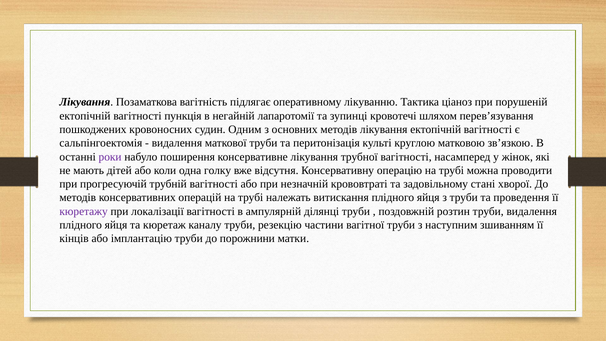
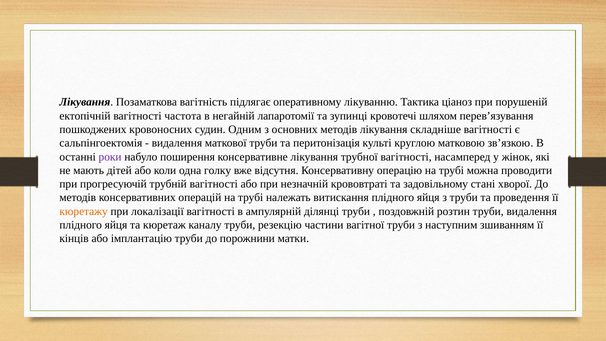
пункція: пункція -> частота
лікування ектопічній: ектопічній -> складніше
кюретажу colour: purple -> orange
